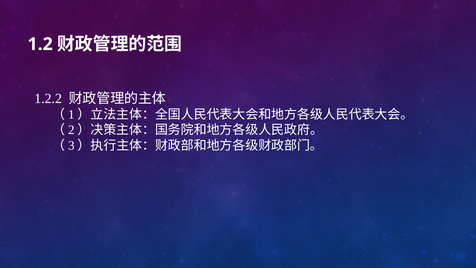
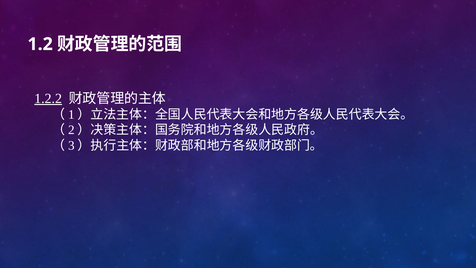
1.2.2 underline: none -> present
